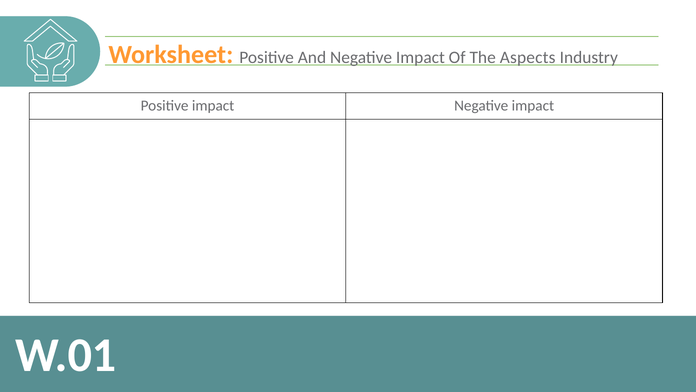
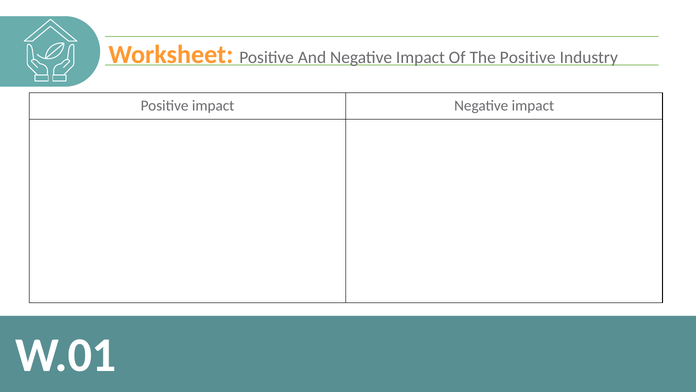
The Aspects: Aspects -> Positive
